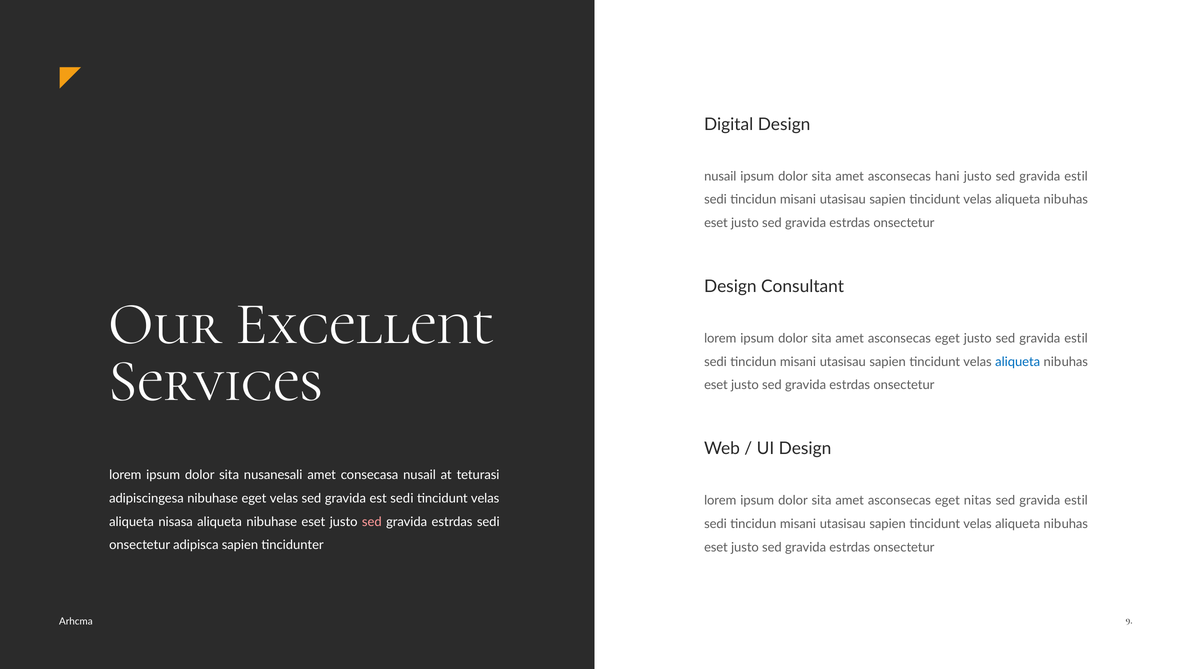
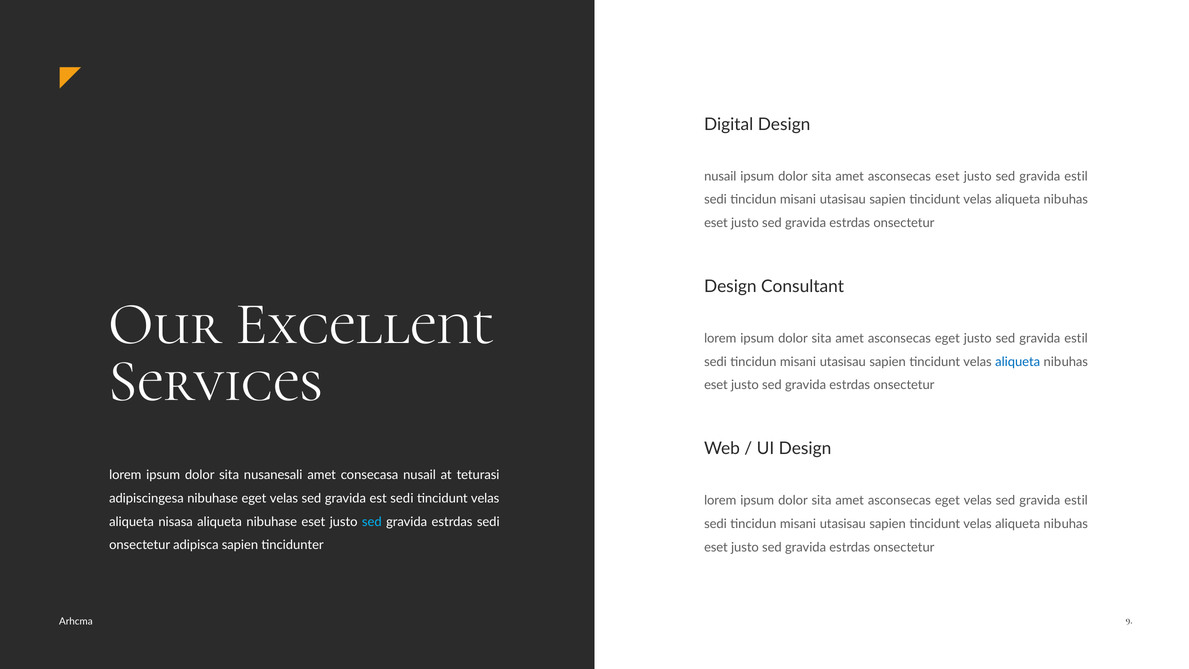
asconsecas hani: hani -> eset
asconsecas eget nitas: nitas -> velas
sed at (372, 522) colour: pink -> light blue
